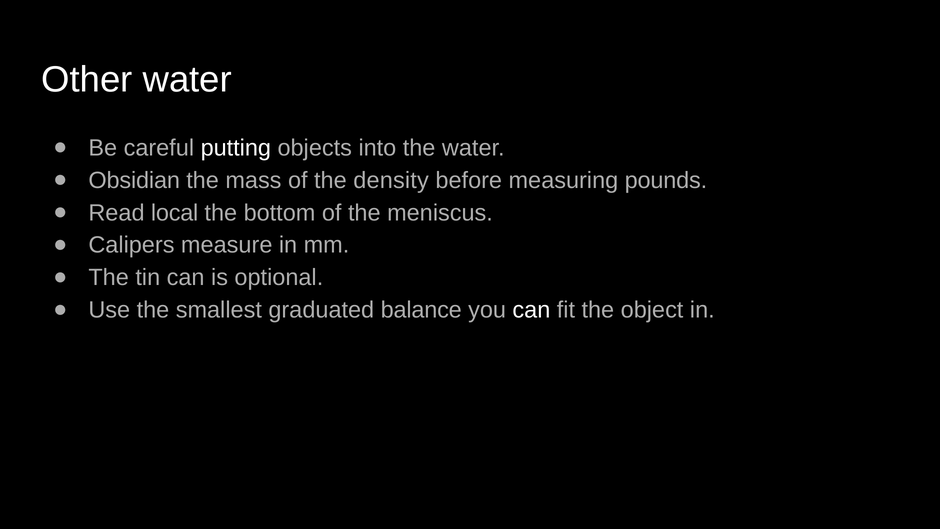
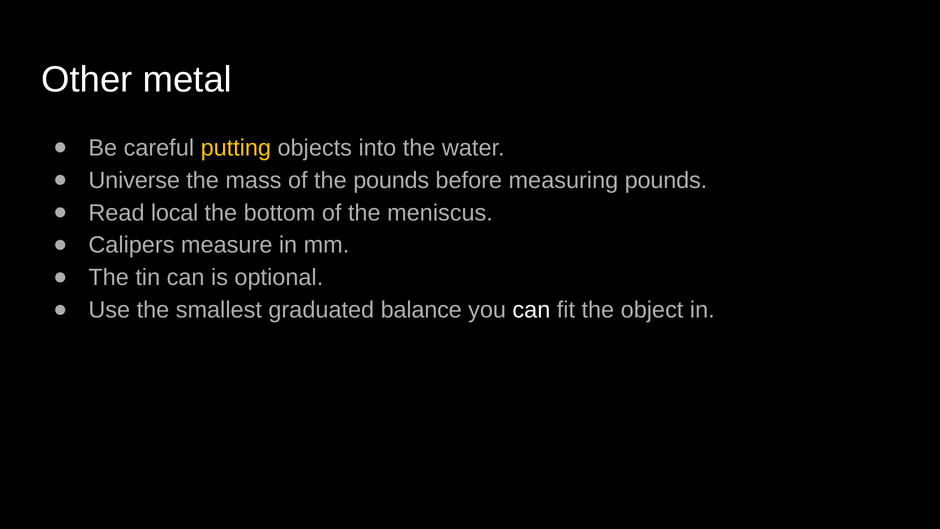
Other water: water -> metal
putting colour: white -> yellow
Obsidian: Obsidian -> Universe
the density: density -> pounds
